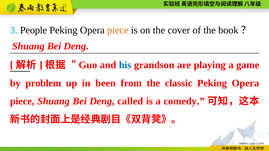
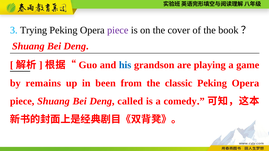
People: People -> Trying
piece at (118, 30) colour: orange -> purple
problem: problem -> remains
